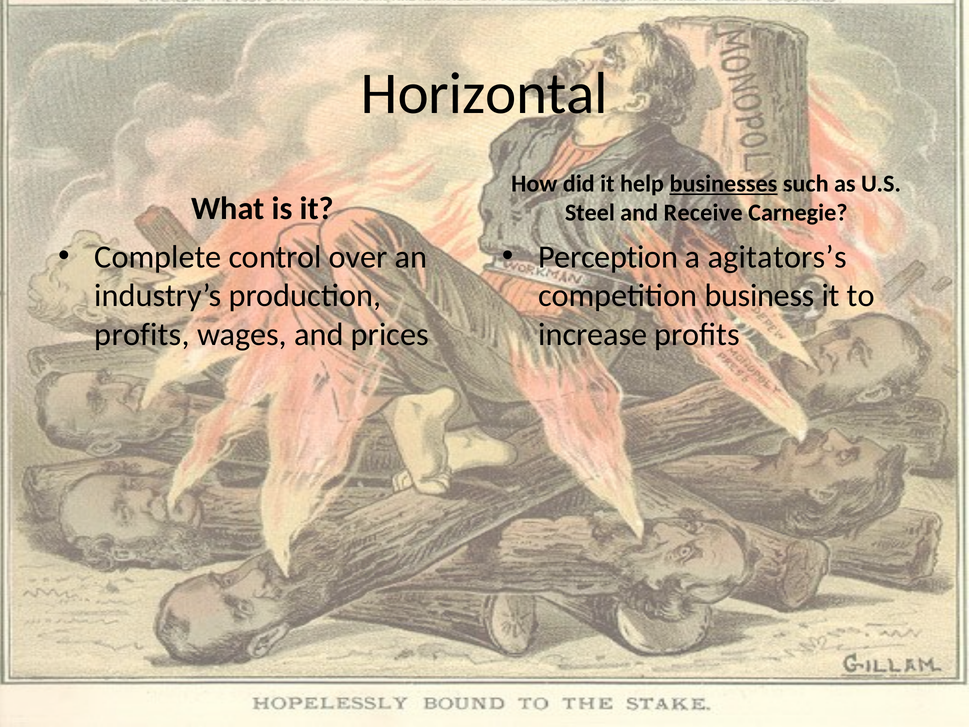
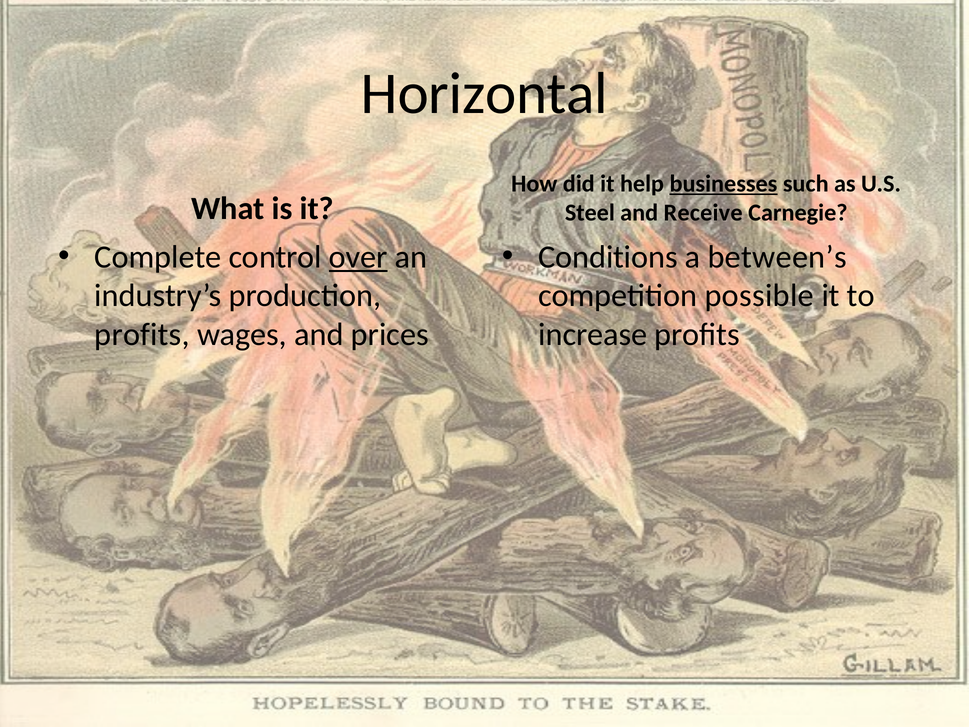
over underline: none -> present
Perception: Perception -> Conditions
agitators’s: agitators’s -> between’s
business: business -> possible
